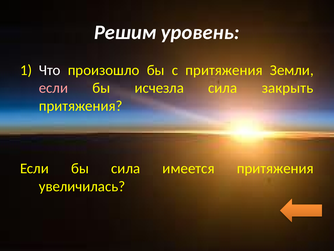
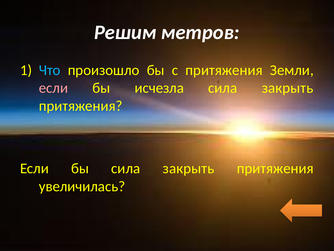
уровень: уровень -> метров
Что colour: white -> light blue
бы сила имеется: имеется -> закрыть
